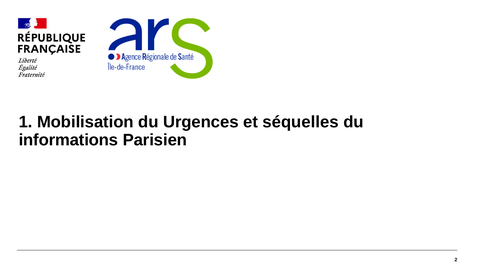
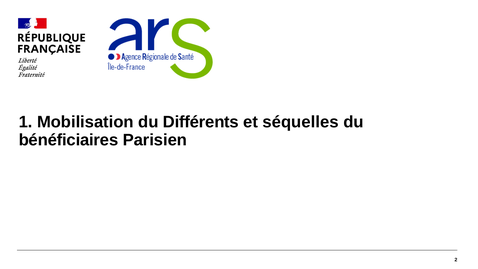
Urgences: Urgences -> Différents
informations: informations -> bénéficiaires
